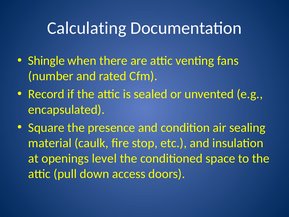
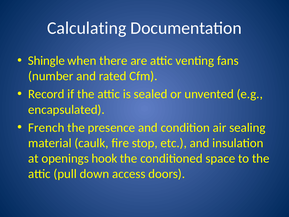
Square: Square -> French
level: level -> hook
